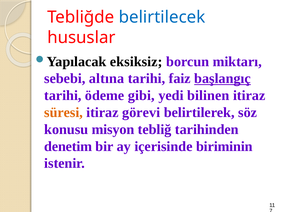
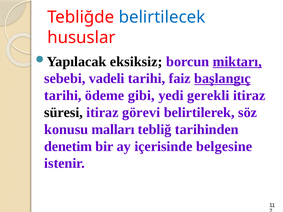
miktarı underline: none -> present
altına: altına -> vadeli
bilinen: bilinen -> gerekli
süresi colour: orange -> black
misyon: misyon -> malları
biriminin: biriminin -> belgesine
